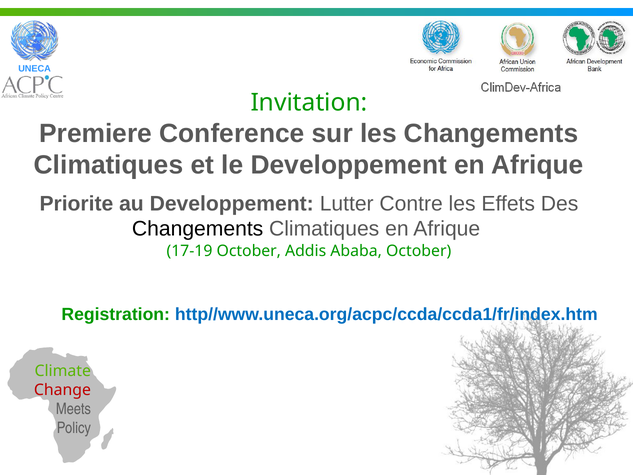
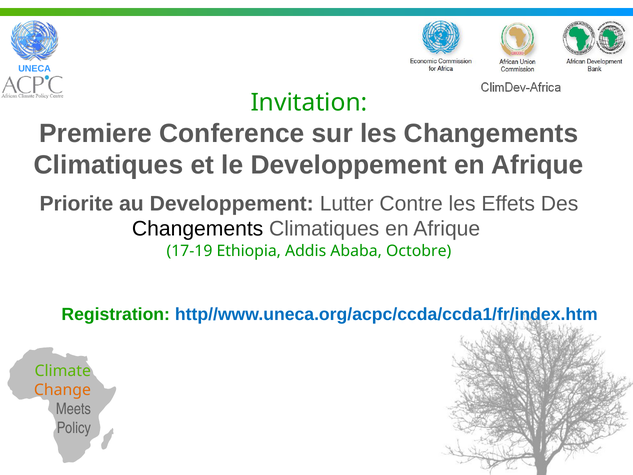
17-19 October: October -> Ethiopia
Ababa October: October -> Octobre
Change colour: red -> orange
